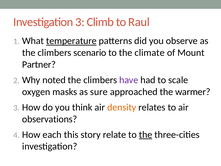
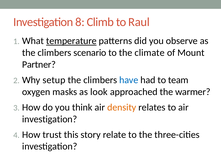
Investigation 3: 3 -> 8
noted: noted -> setup
have colour: purple -> blue
scale: scale -> team
sure: sure -> look
observations at (50, 119): observations -> investigation
each: each -> trust
the at (146, 134) underline: present -> none
